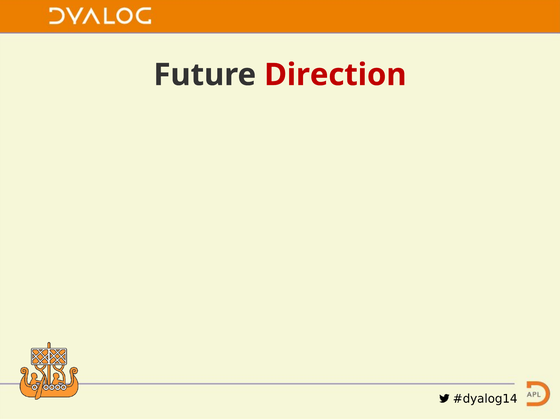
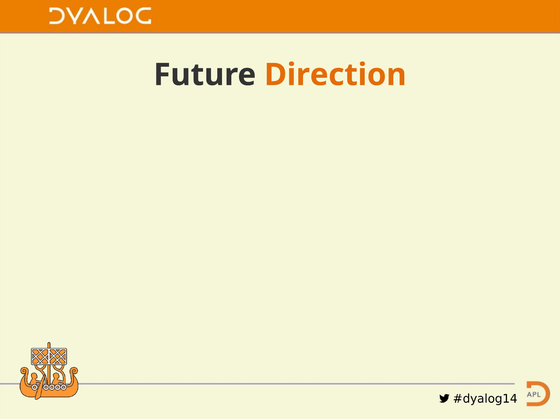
Direction colour: red -> orange
